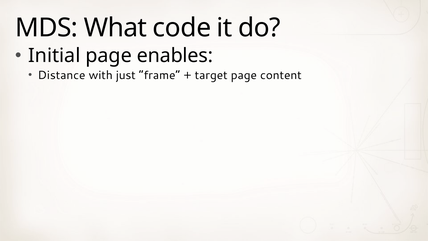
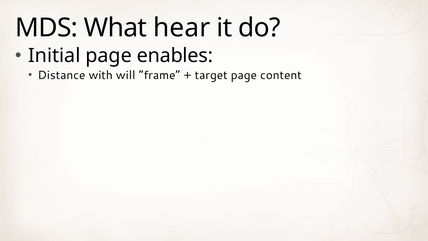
code: code -> hear
just: just -> will
